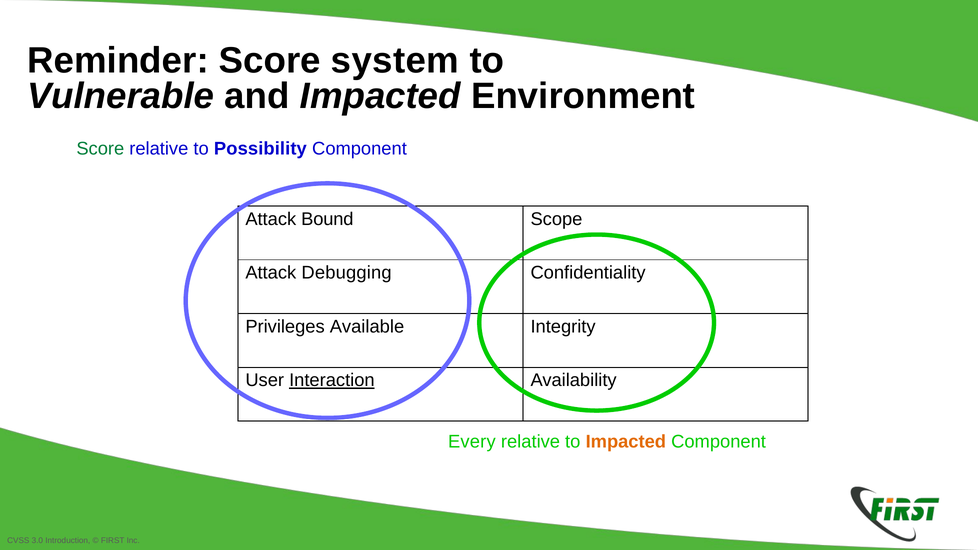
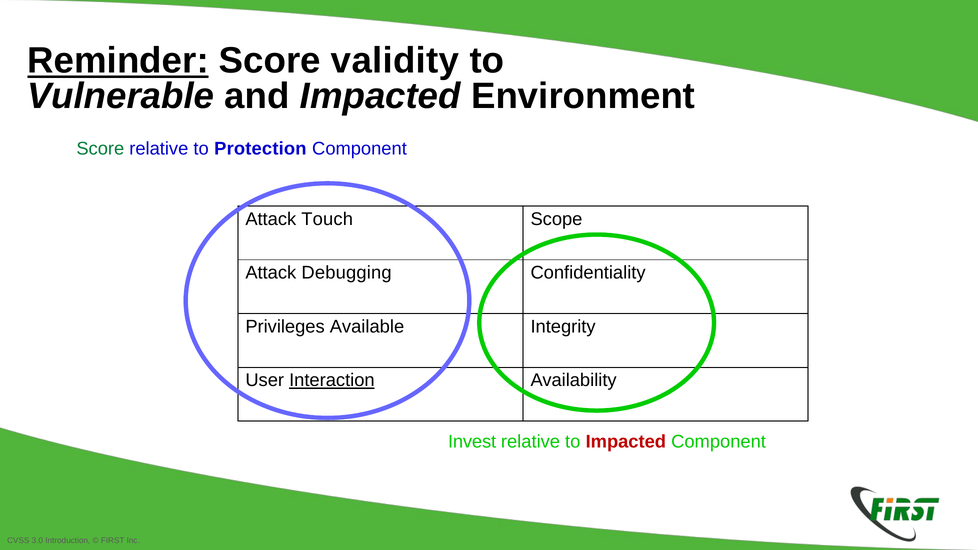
Reminder underline: none -> present
system: system -> validity
Possibility: Possibility -> Protection
Bound: Bound -> Touch
Every: Every -> Invest
Impacted at (626, 442) colour: orange -> red
